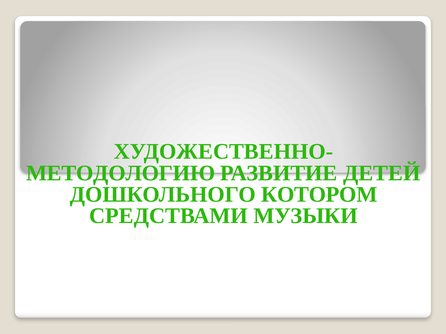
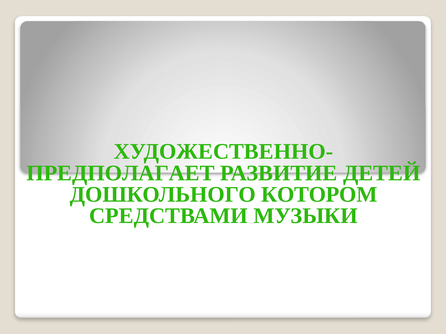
МЕТОДОЛОГИЮ: МЕТОДОЛОГИЮ -> ПРЕДПОЛАГАЕТ
